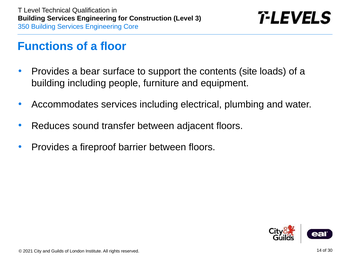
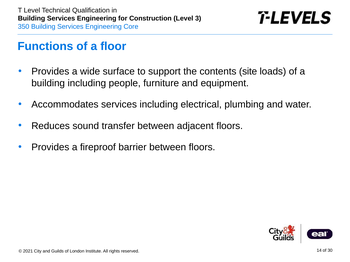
bear: bear -> wide
